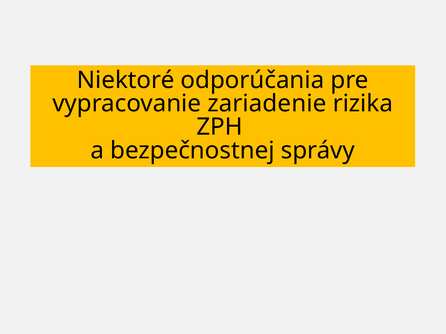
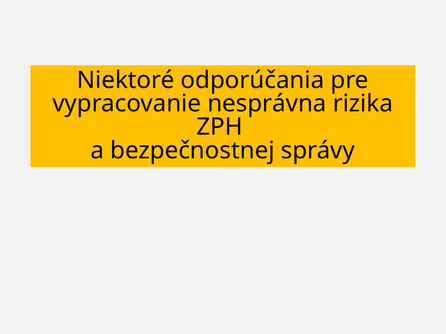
zariadenie: zariadenie -> nesprávna
